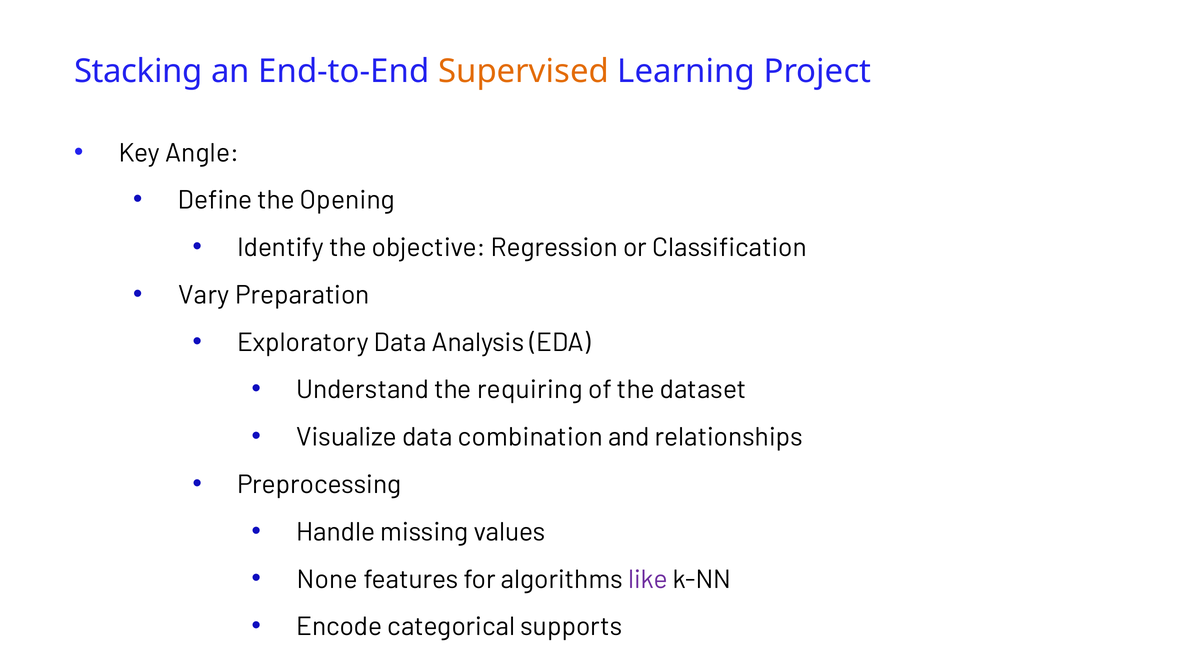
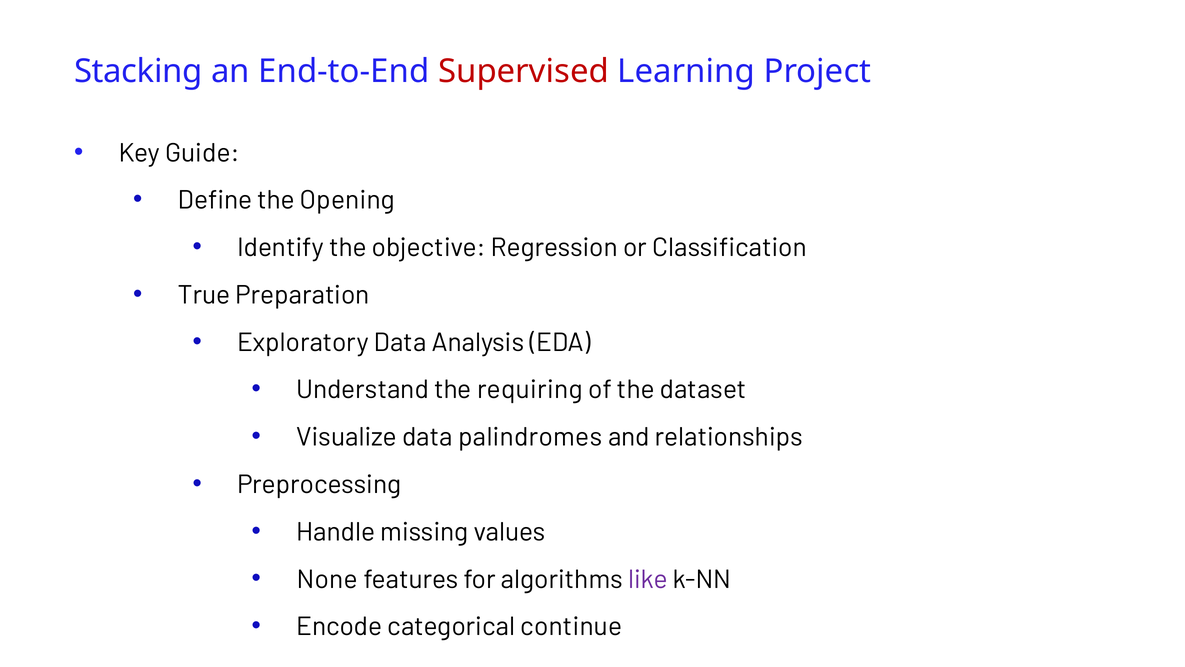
Supervised colour: orange -> red
Angle: Angle -> Guide
Vary: Vary -> True
combination: combination -> palindromes
supports: supports -> continue
